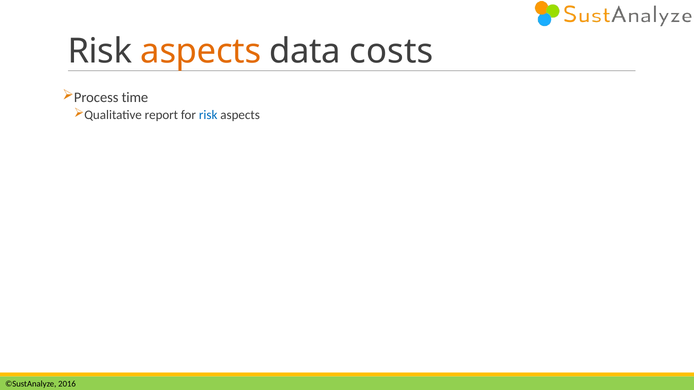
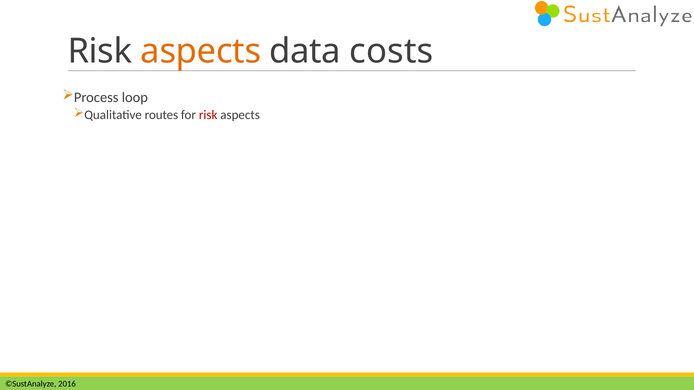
time: time -> loop
report: report -> routes
risk at (208, 115) colour: blue -> red
